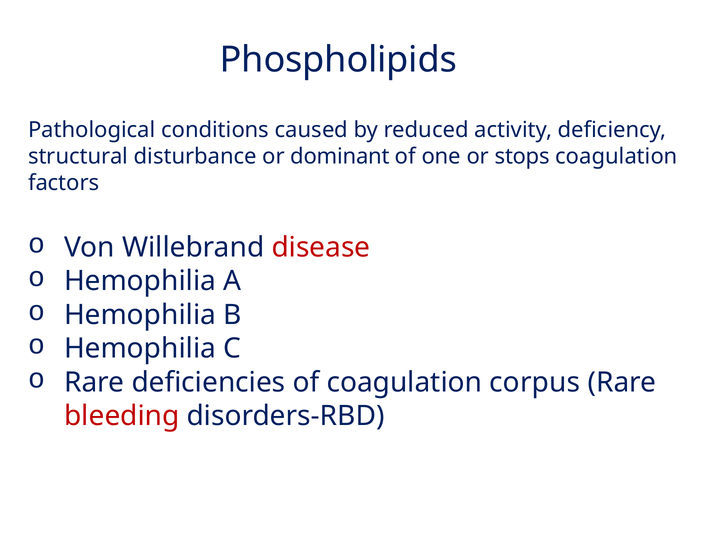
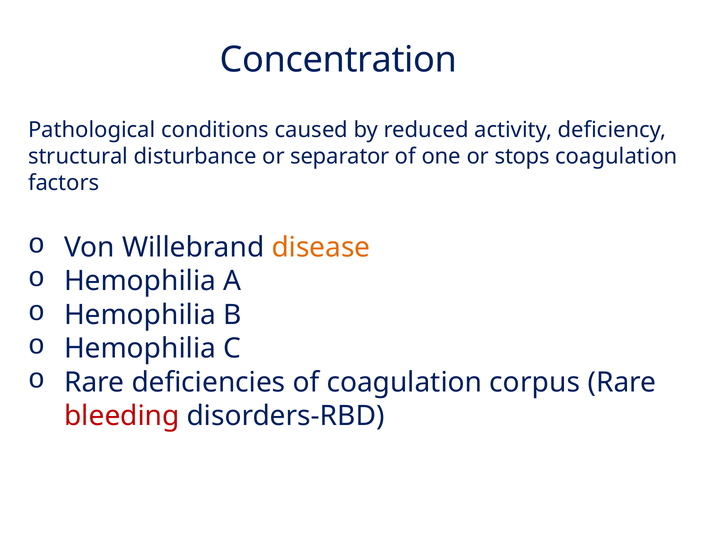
Phospholipids: Phospholipids -> Concentration
dominant: dominant -> separator
disease colour: red -> orange
